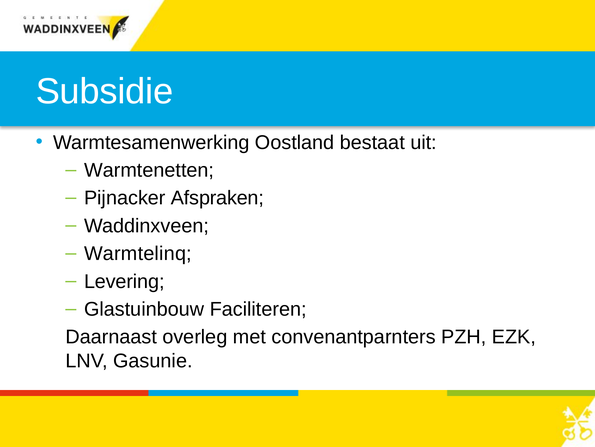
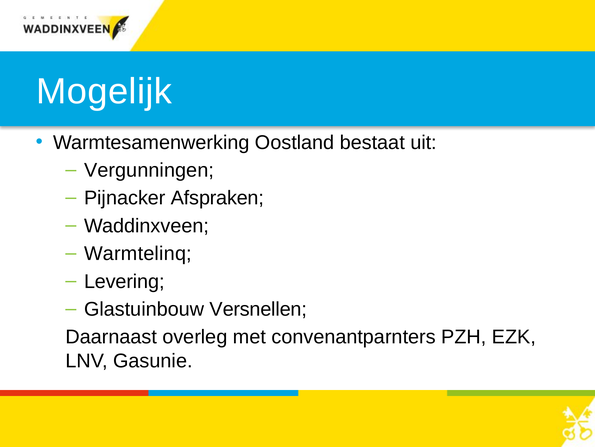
Subsidie: Subsidie -> Mogelijk
Warmtenetten: Warmtenetten -> Vergunningen
Faciliteren: Faciliteren -> Versnellen
